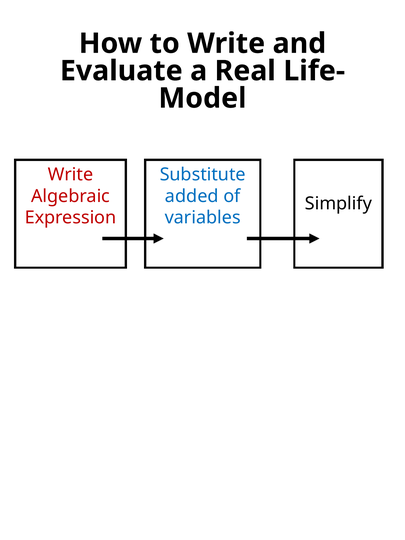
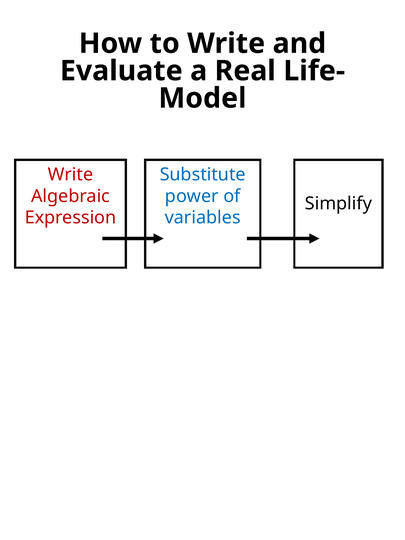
added: added -> power
